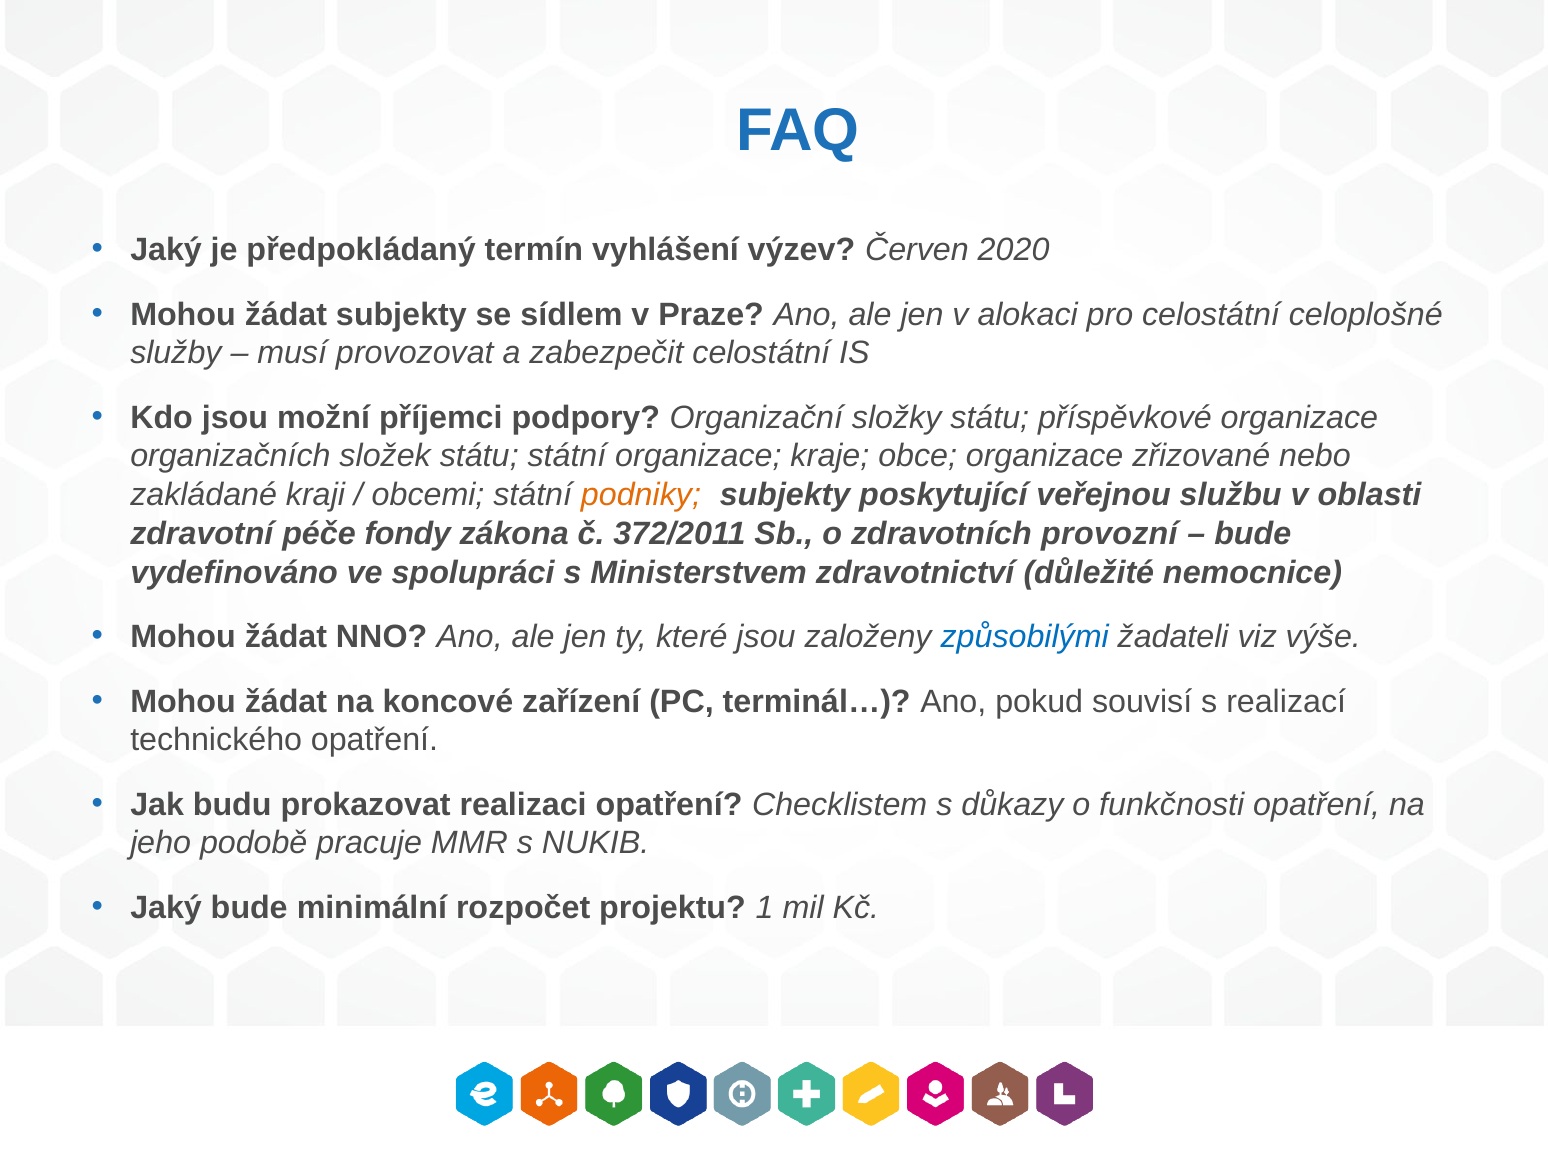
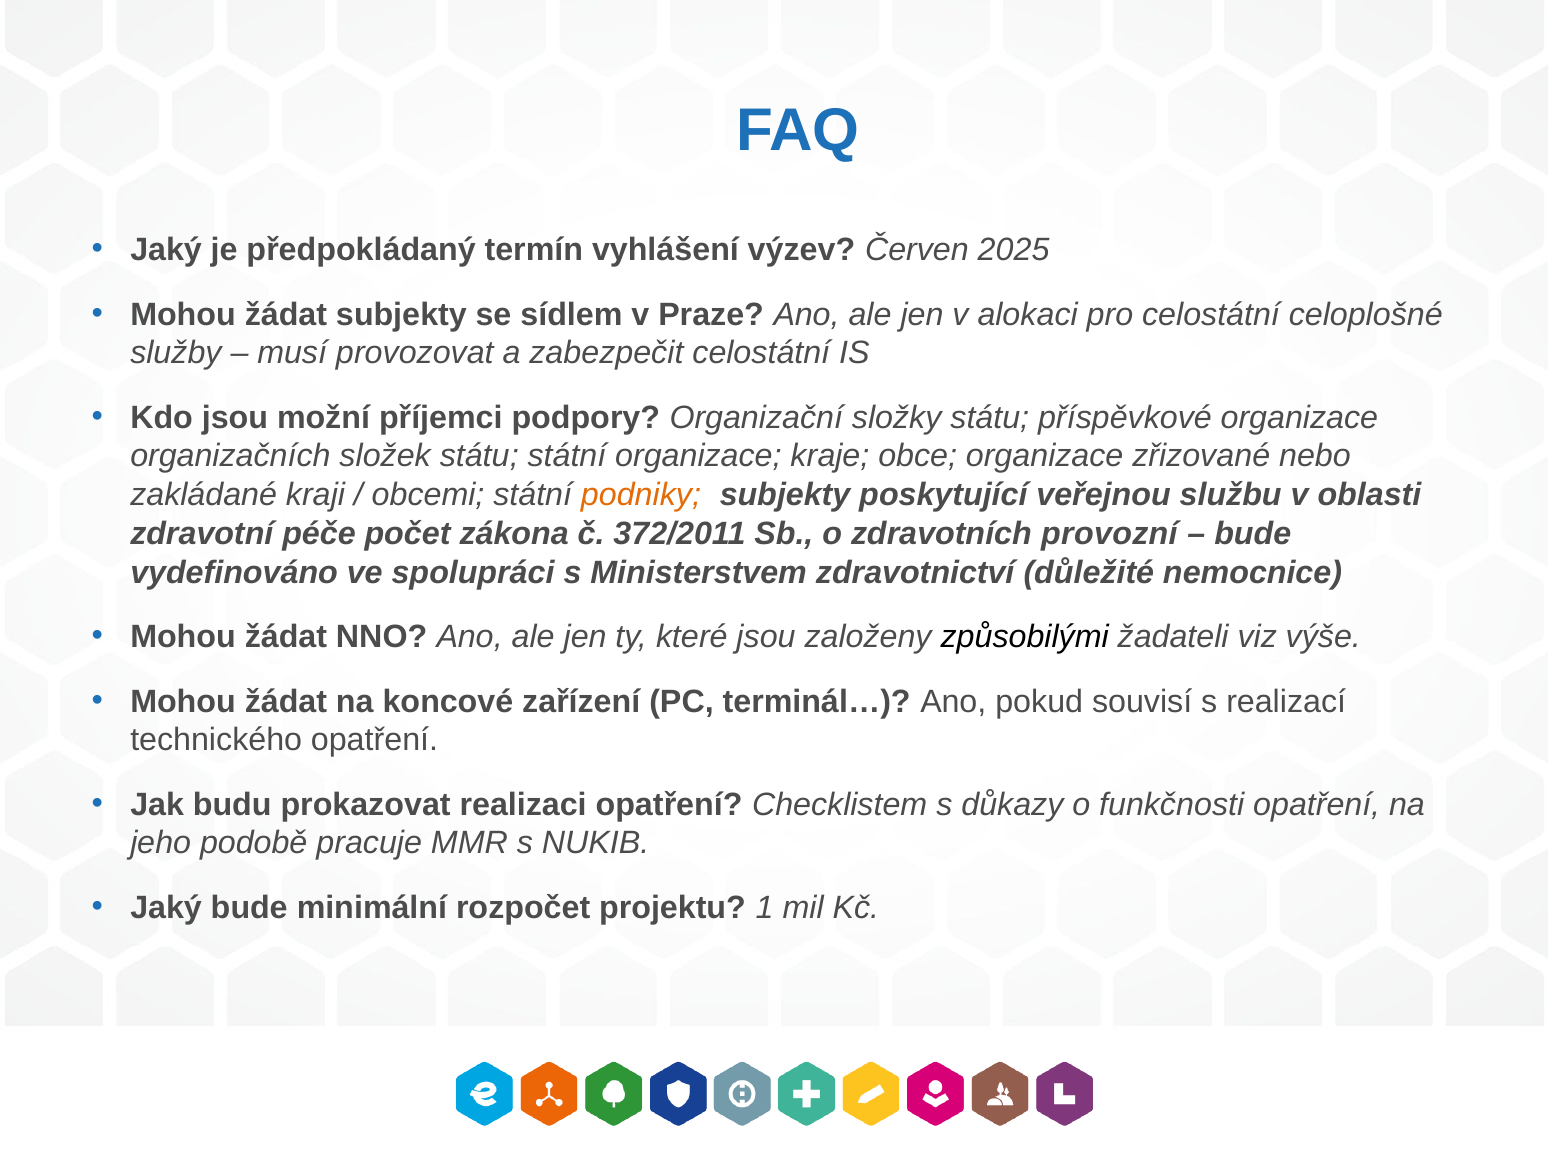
2020: 2020 -> 2025
fondy: fondy -> počet
způsobilými colour: blue -> black
